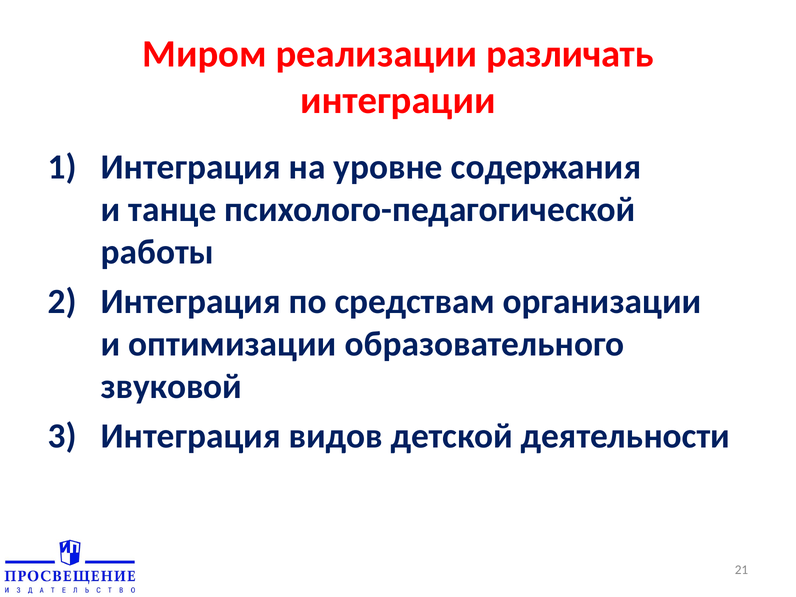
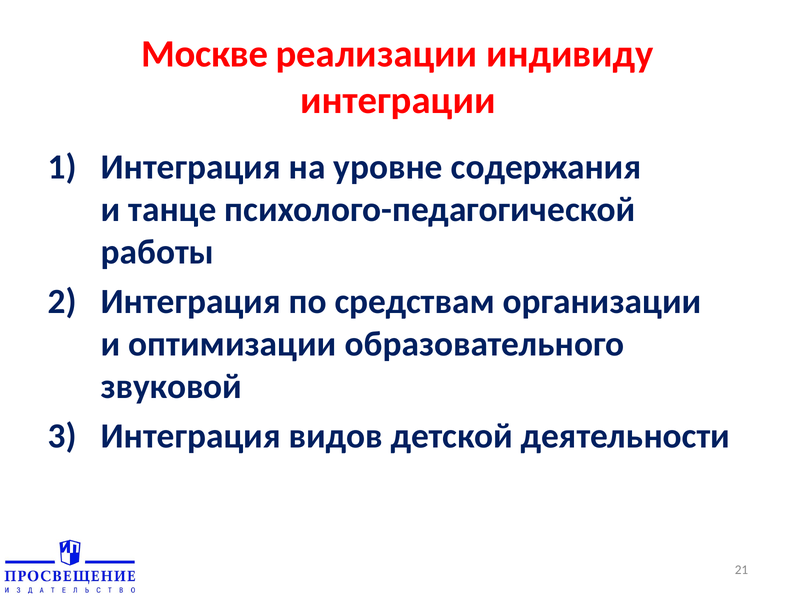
Миром: Миром -> Москве
различать: различать -> индивиду
